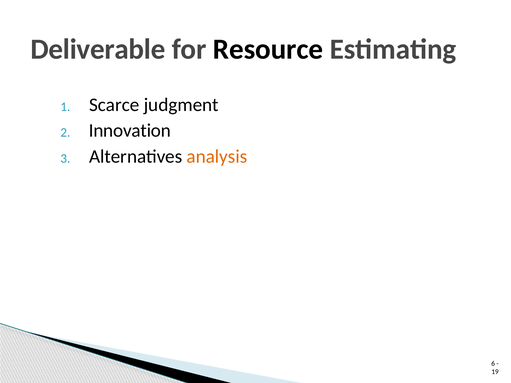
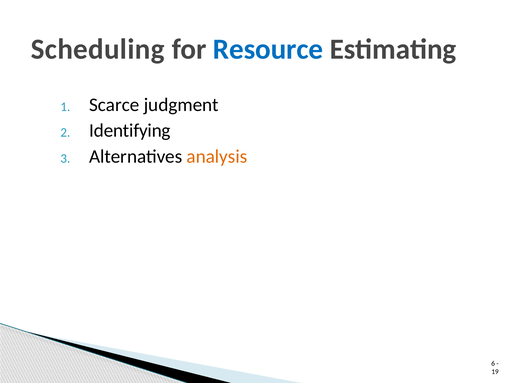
Deliverable: Deliverable -> Scheduling
Resource colour: black -> blue
Innovation: Innovation -> Identifying
